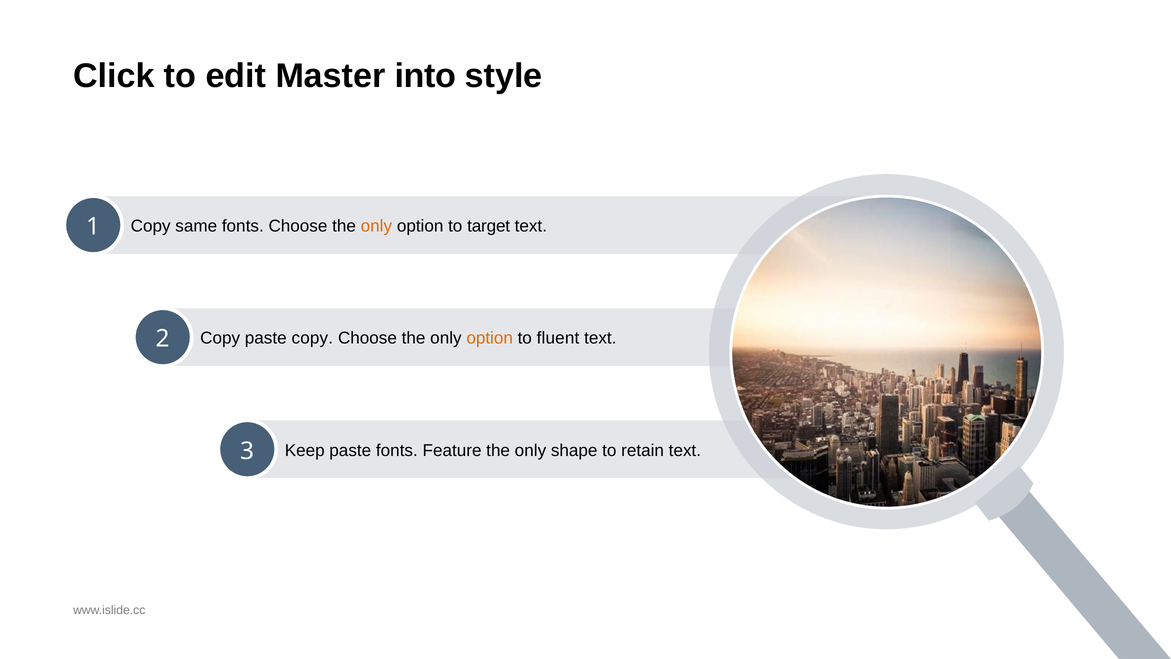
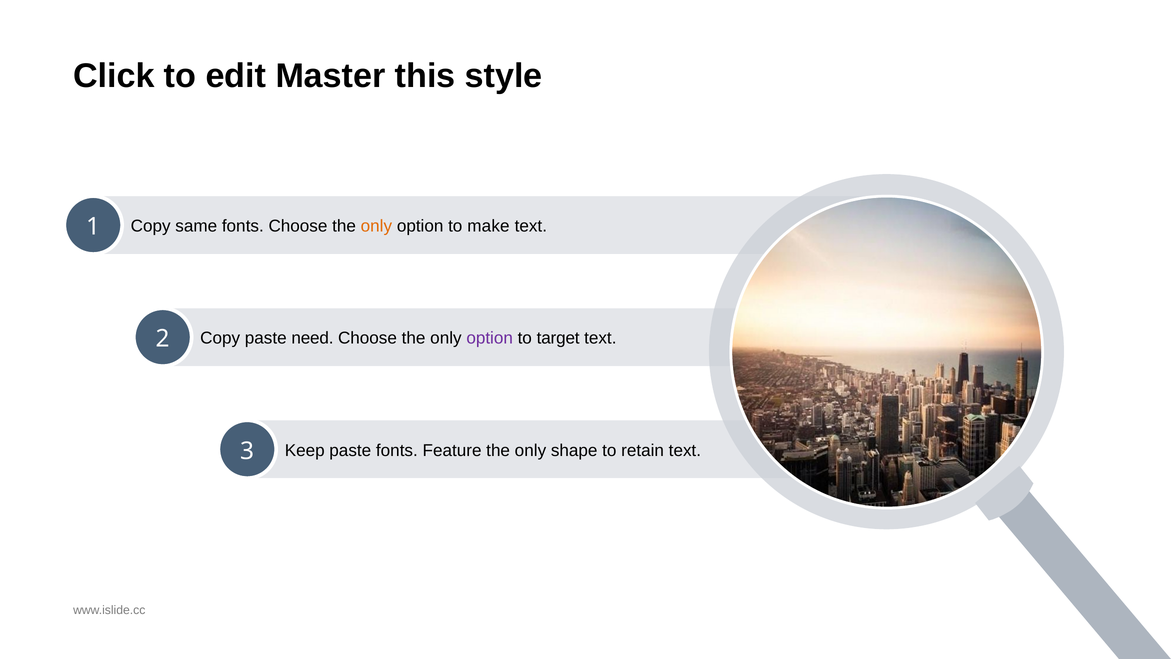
into: into -> this
target: target -> make
paste copy: copy -> need
option at (490, 338) colour: orange -> purple
fluent: fluent -> target
